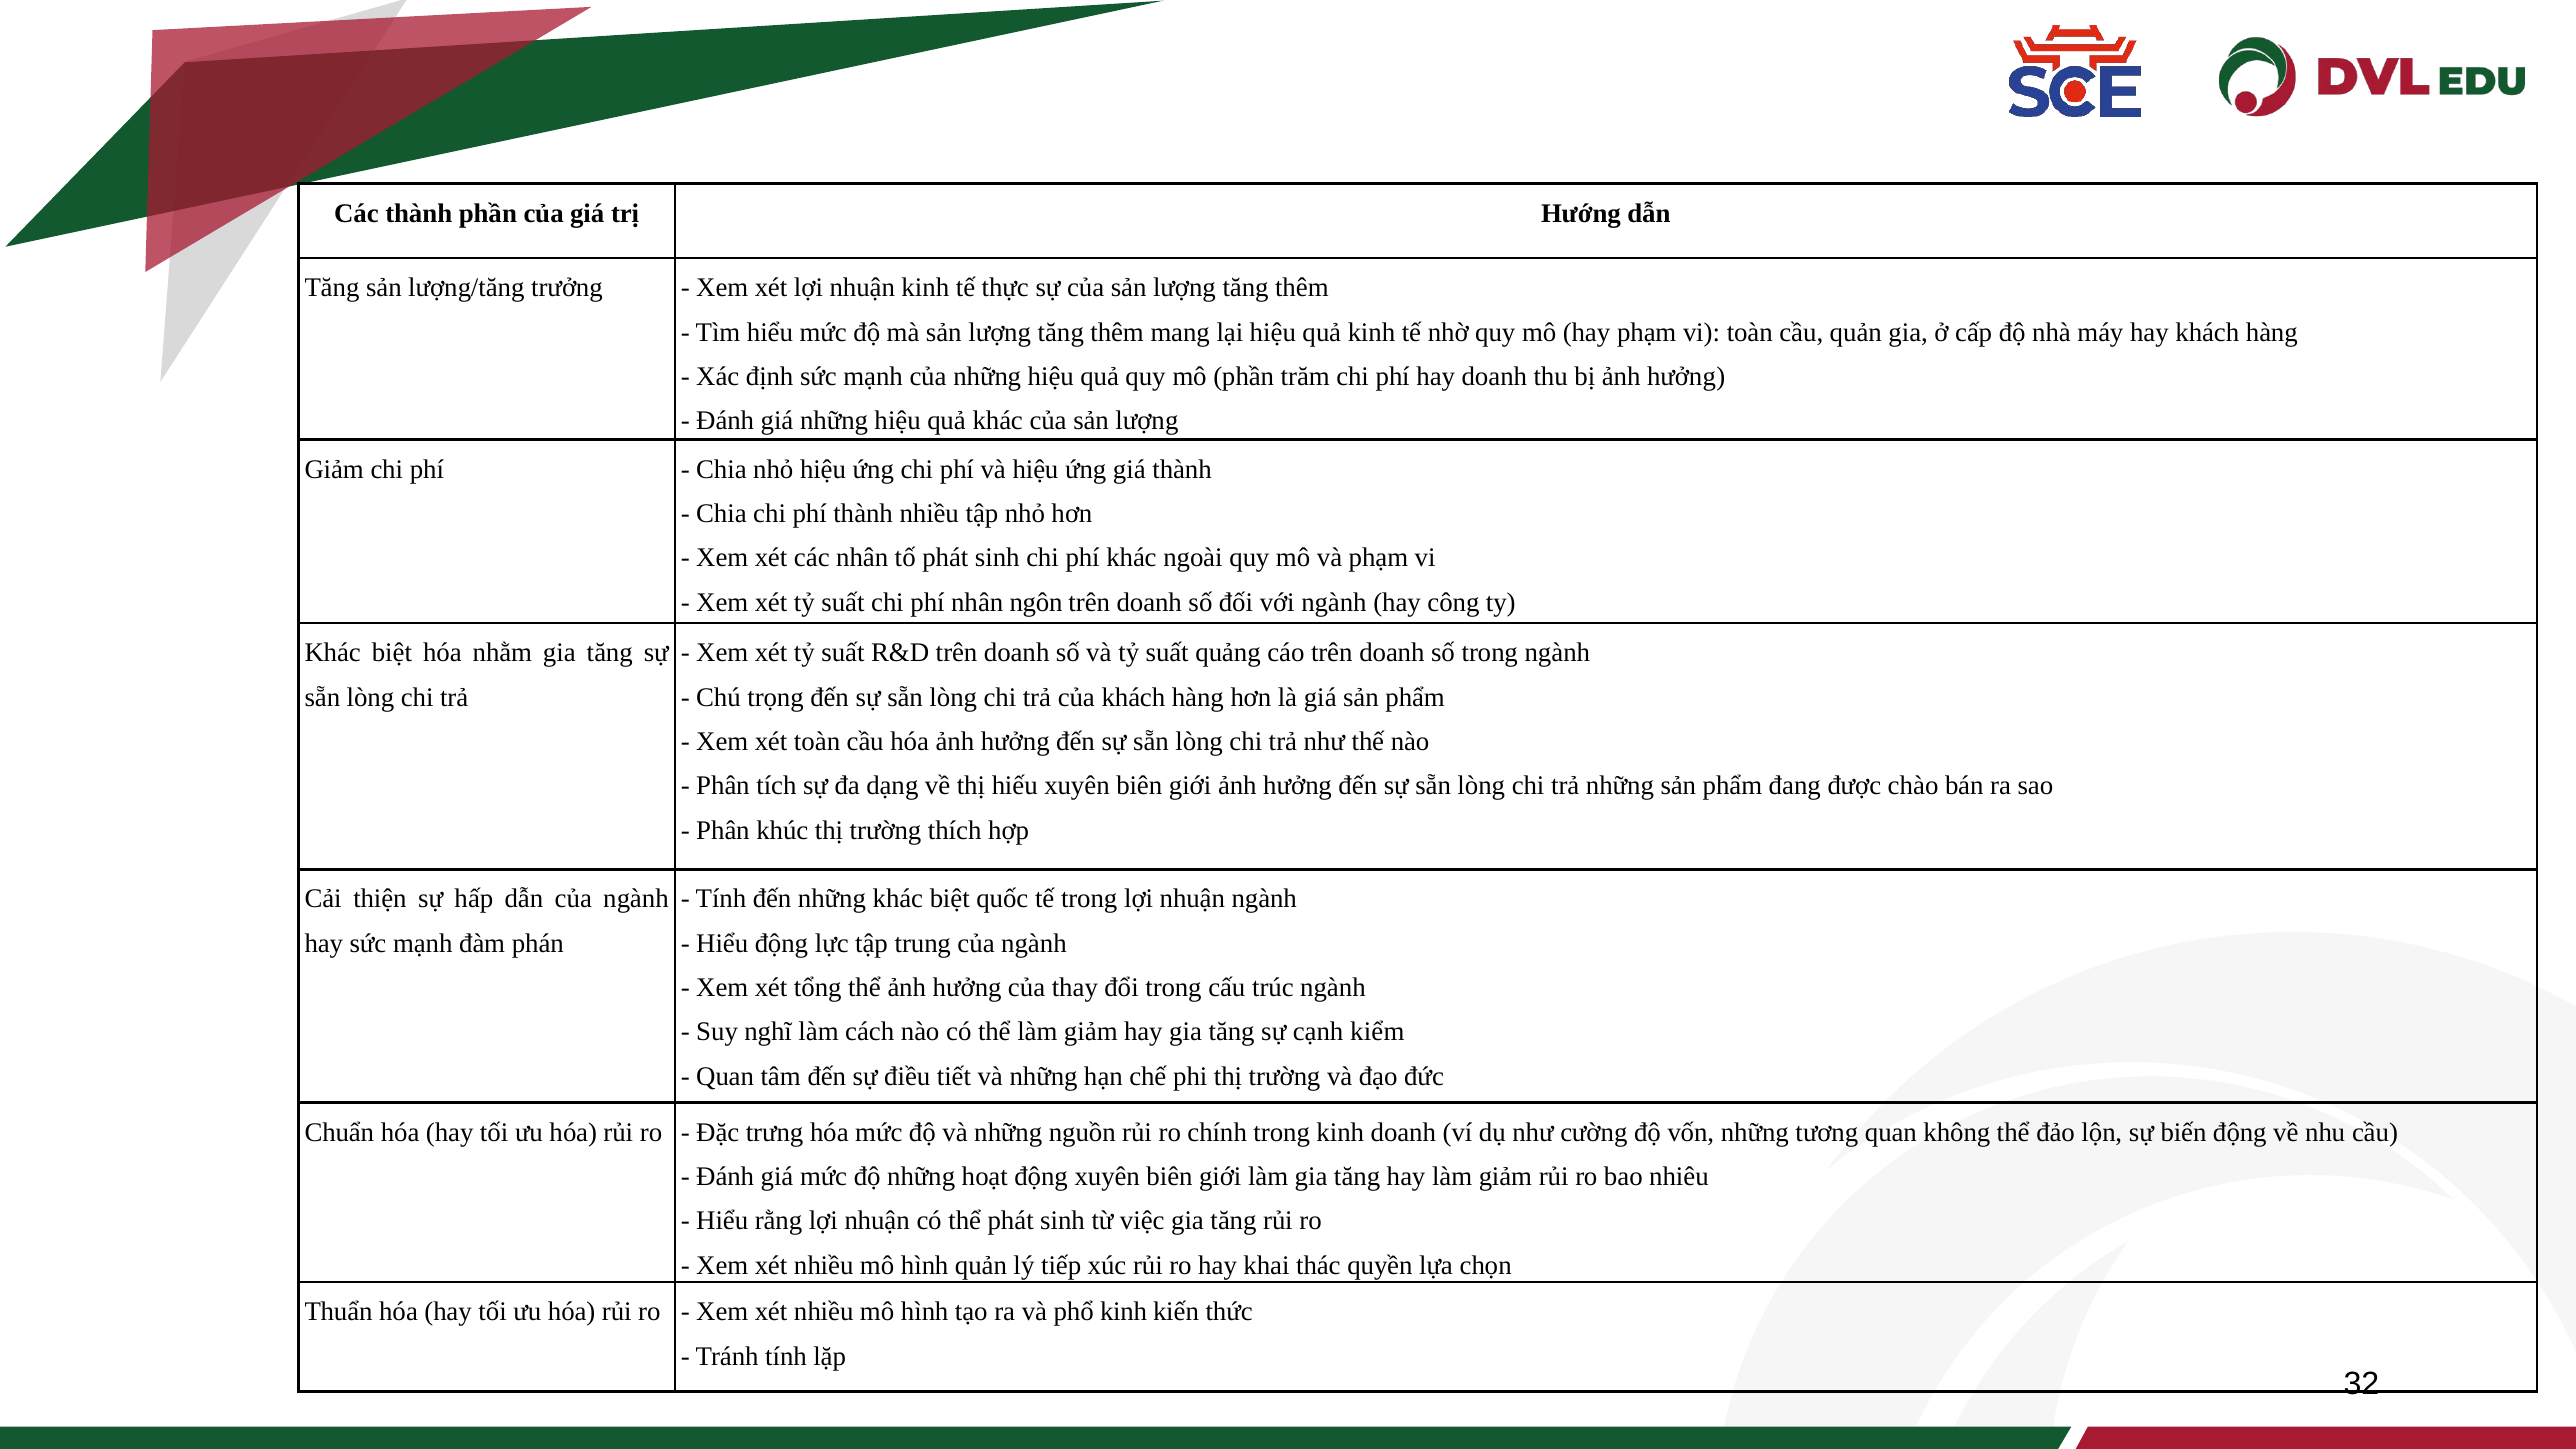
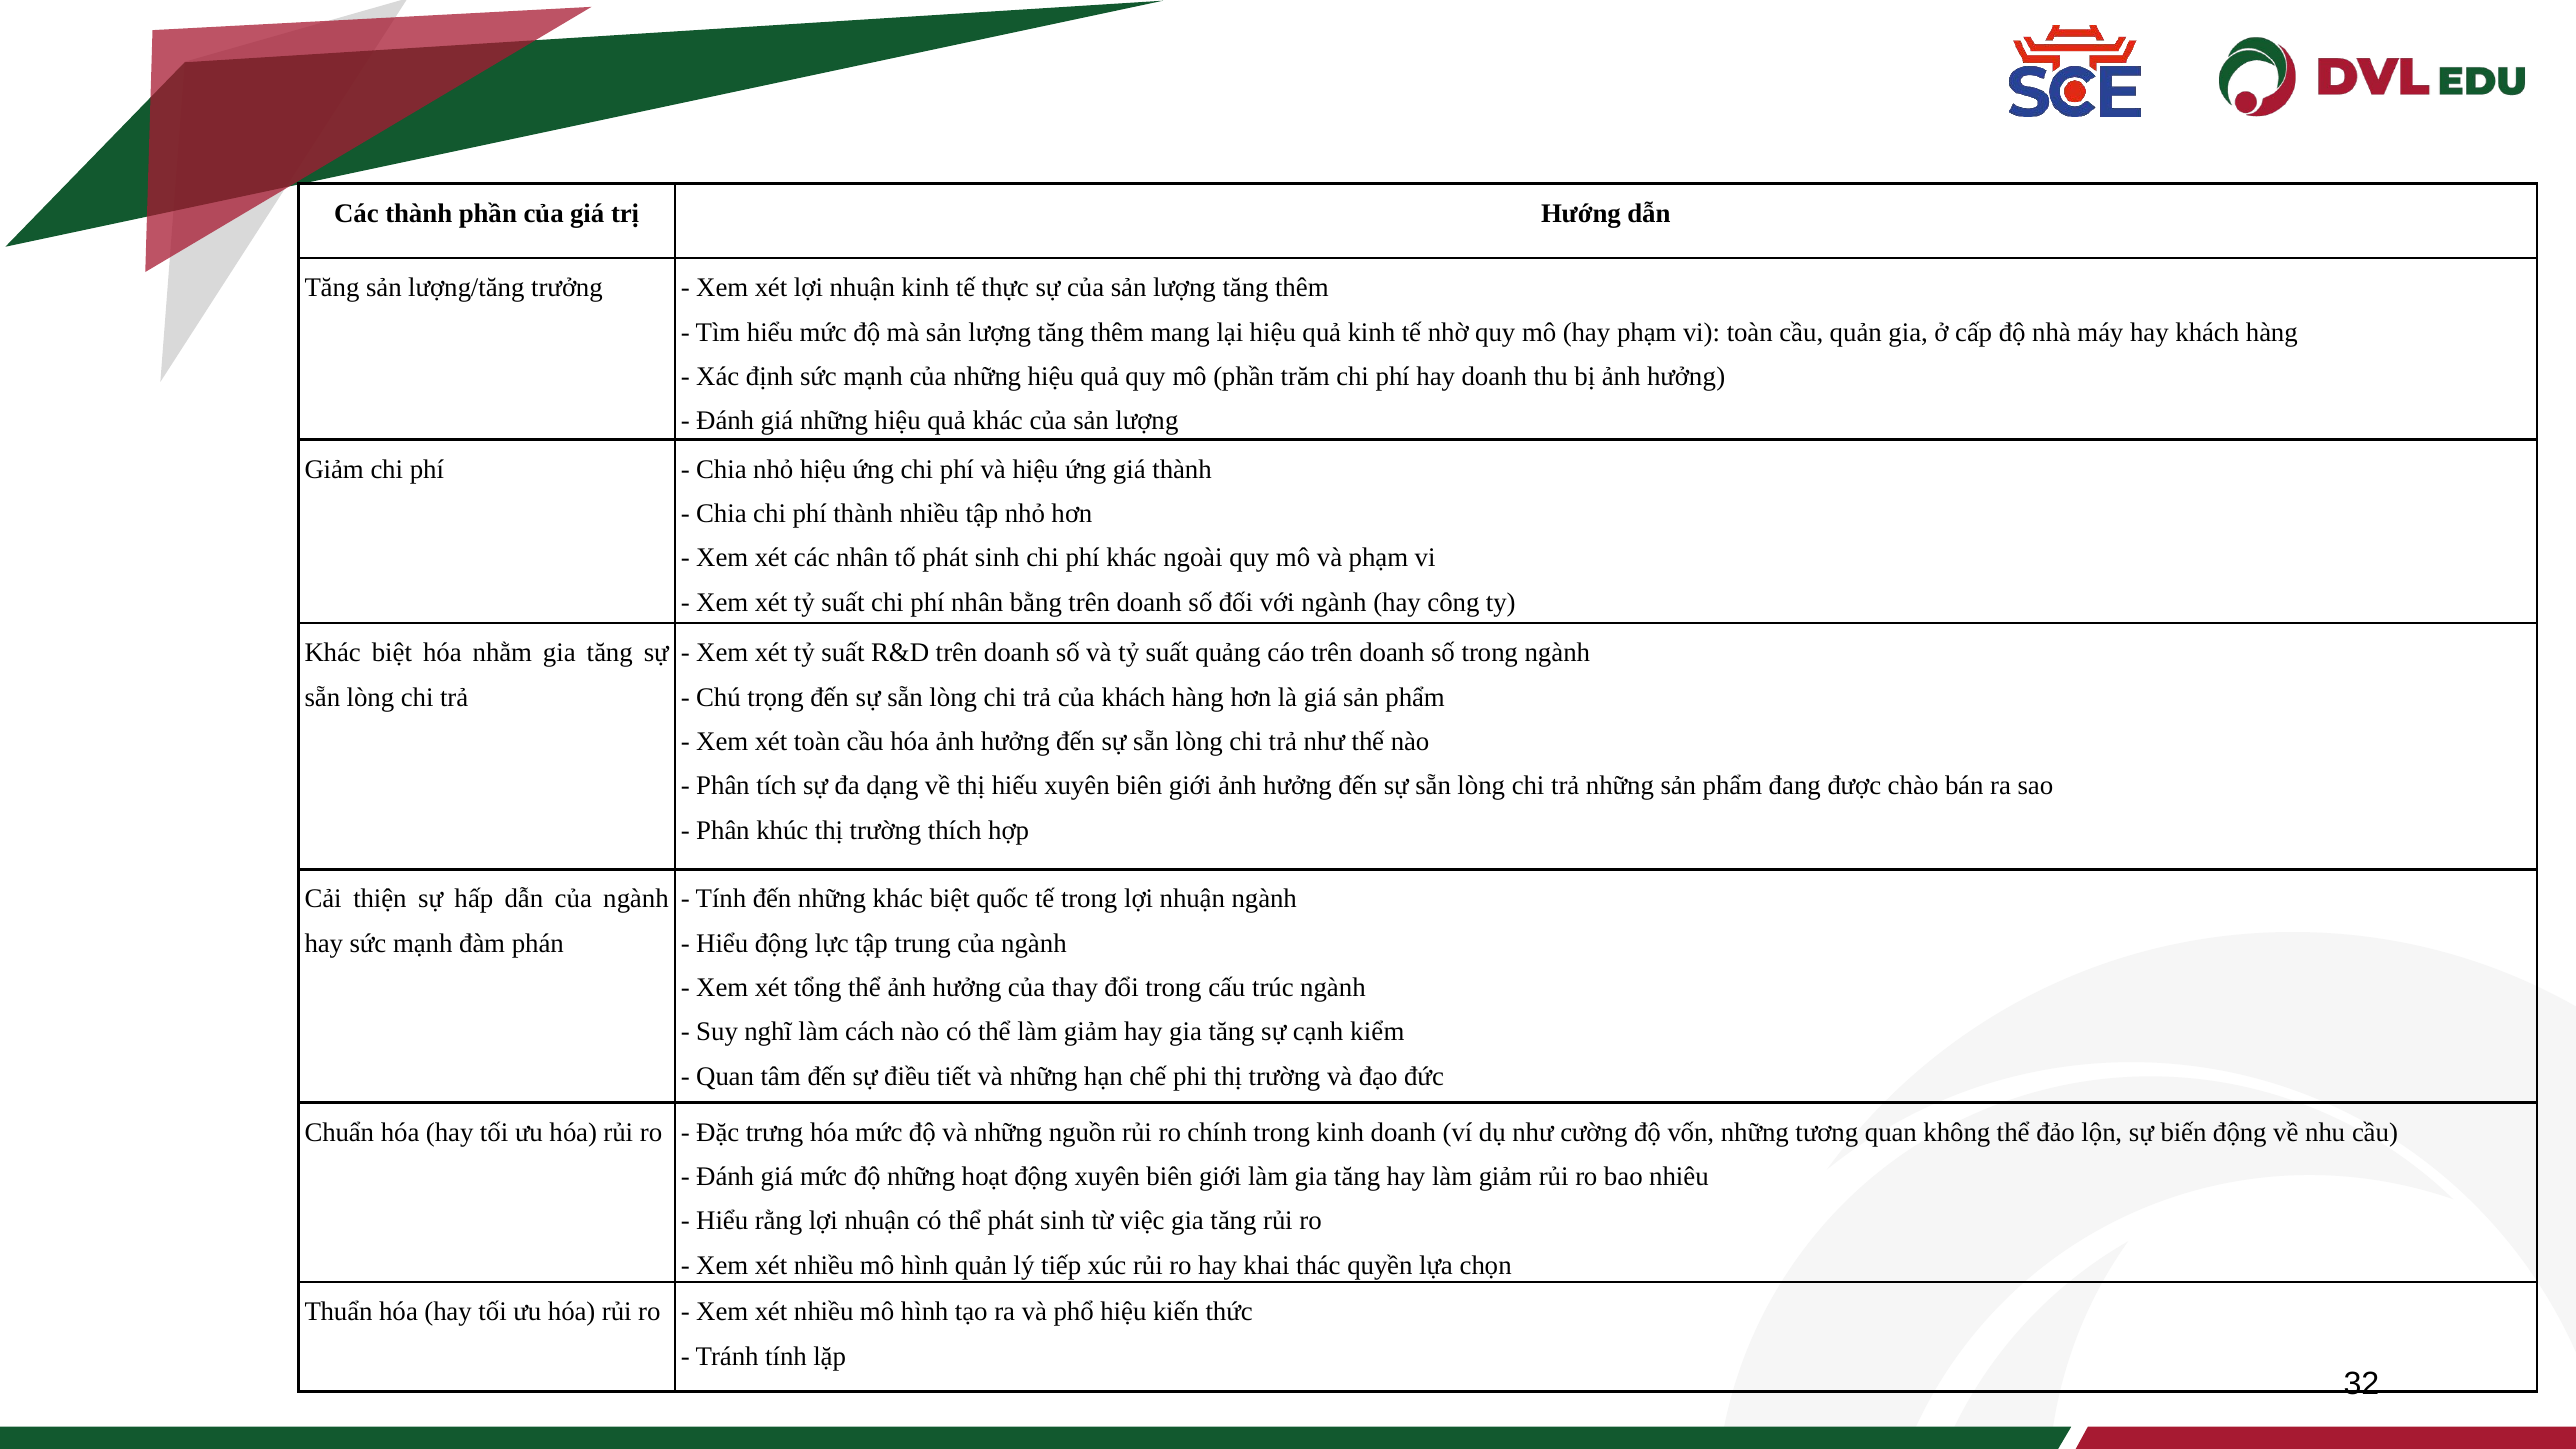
ngôn: ngôn -> bằng
phổ kinh: kinh -> hiệu
